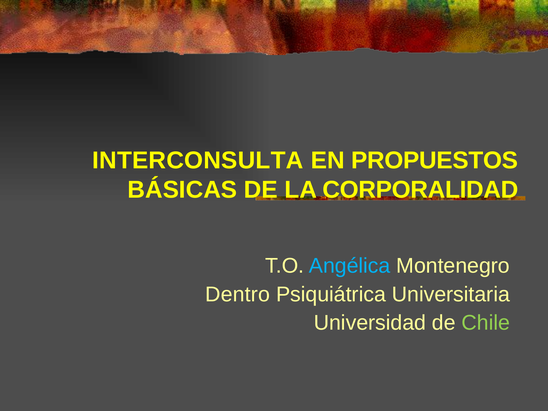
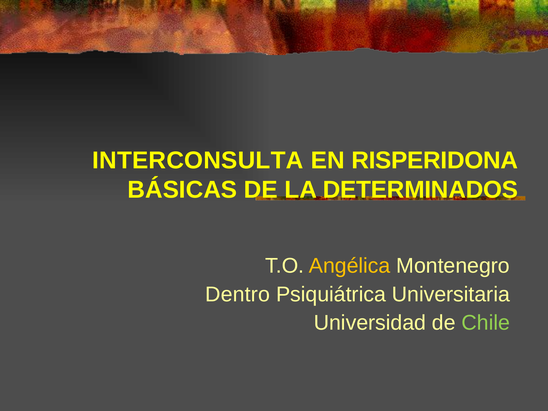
PROPUESTOS: PROPUESTOS -> RISPERIDONA
CORPORALIDAD: CORPORALIDAD -> DETERMINADOS
Angélica colour: light blue -> yellow
